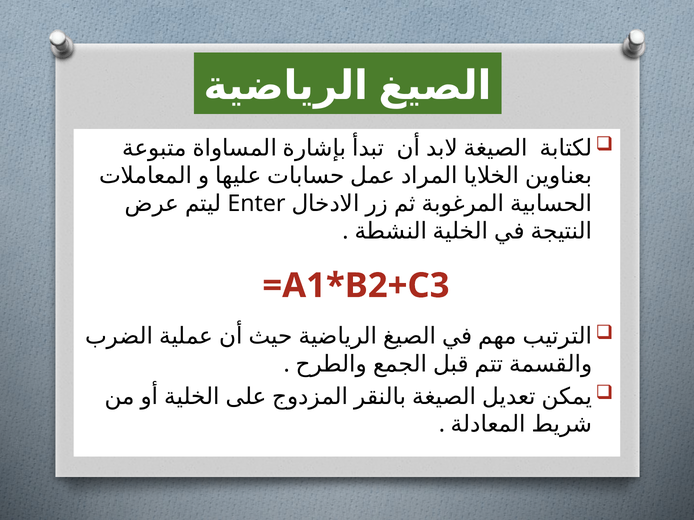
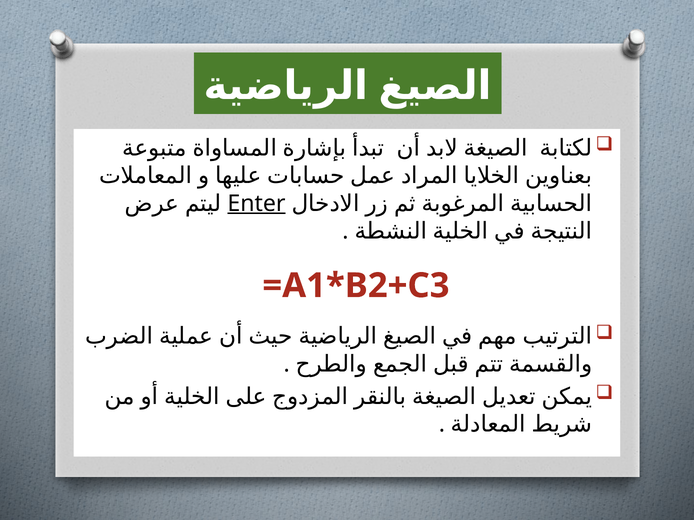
Enter underline: none -> present
